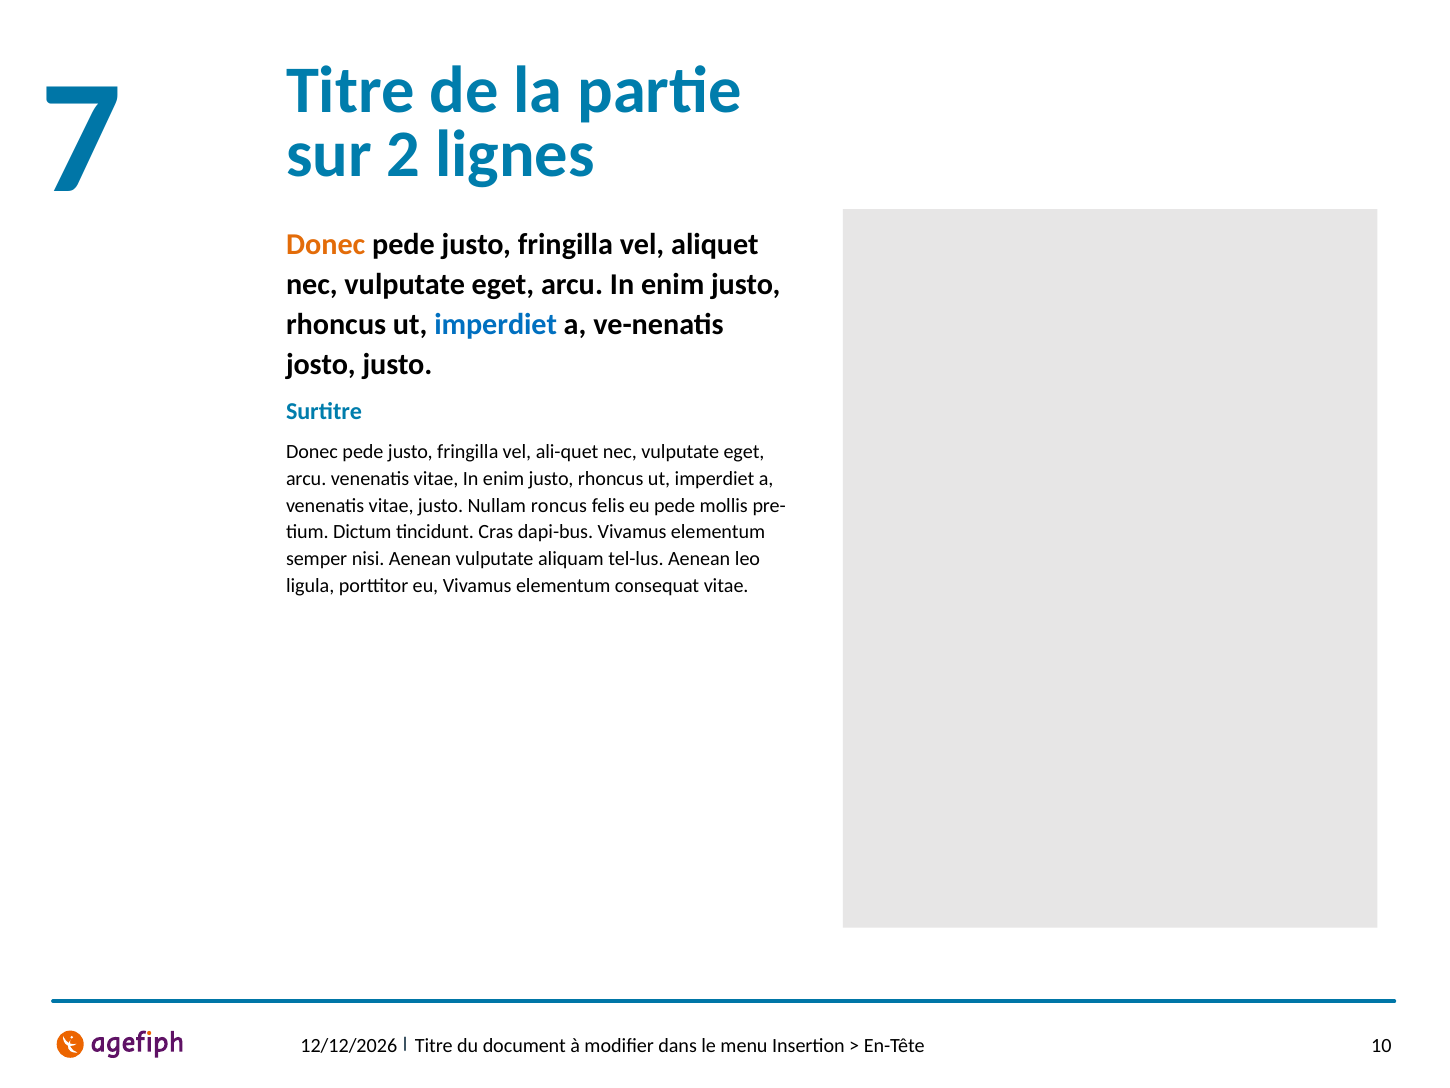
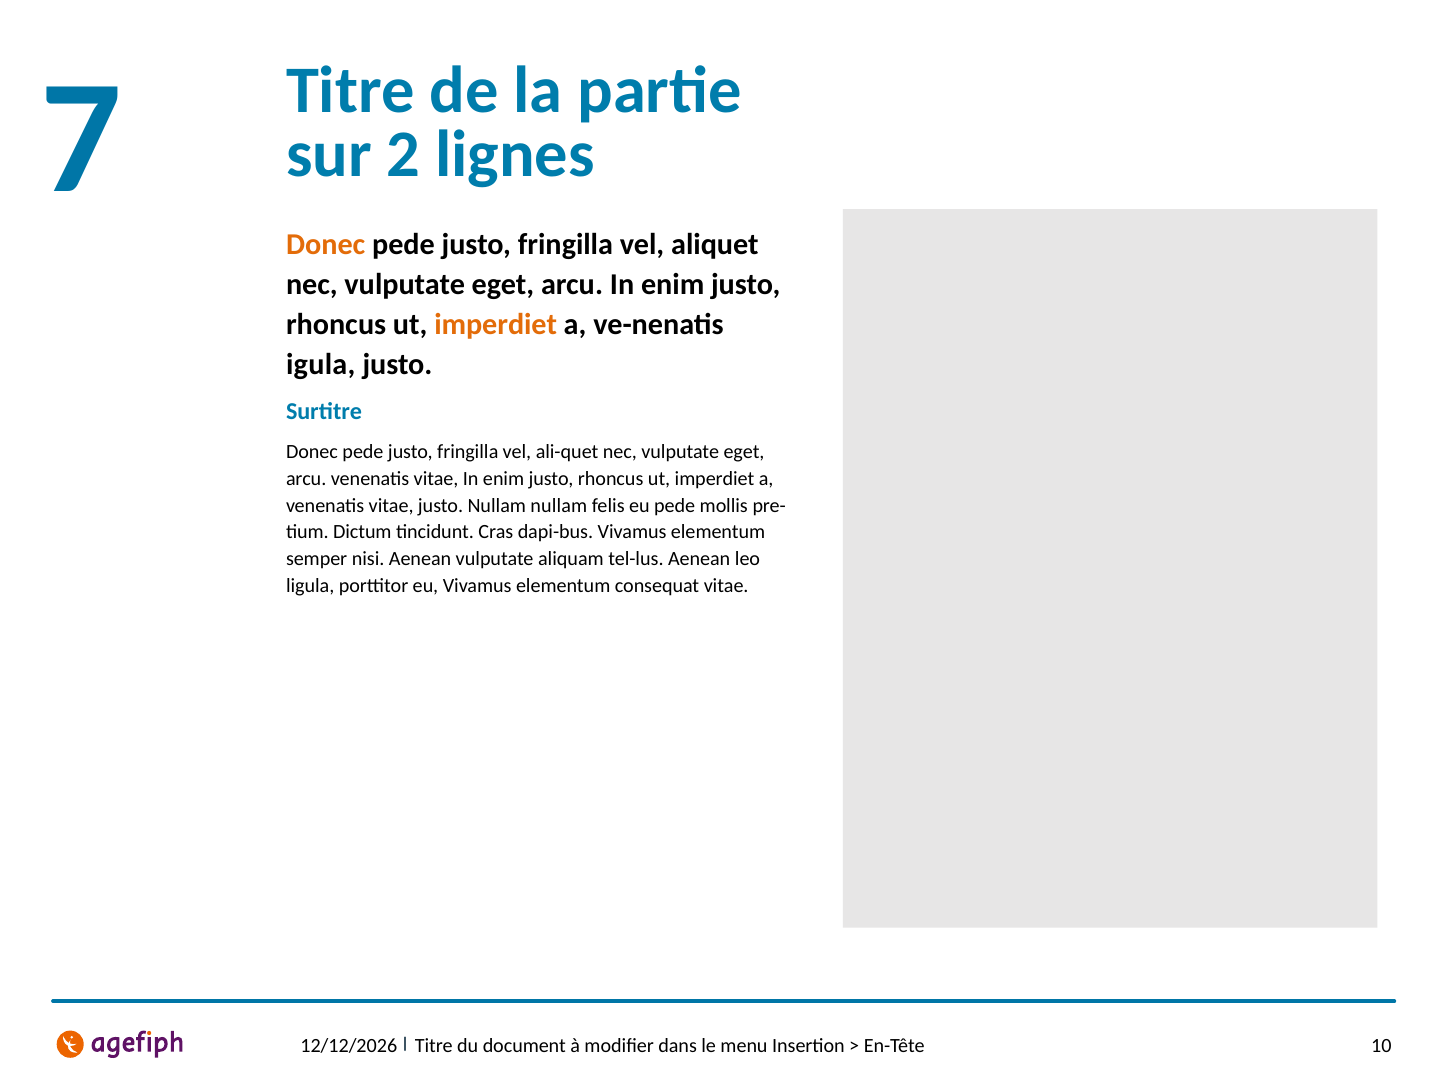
imperdiet at (496, 324) colour: blue -> orange
josto: josto -> igula
Nullam roncus: roncus -> nullam
